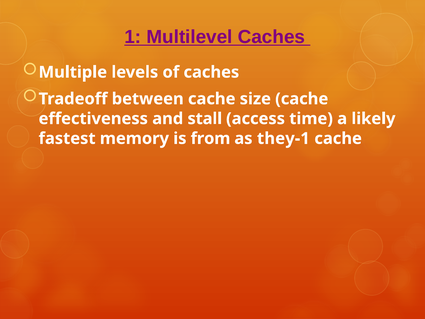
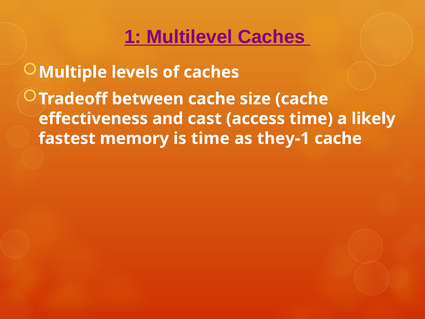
stall: stall -> cast
is from: from -> time
